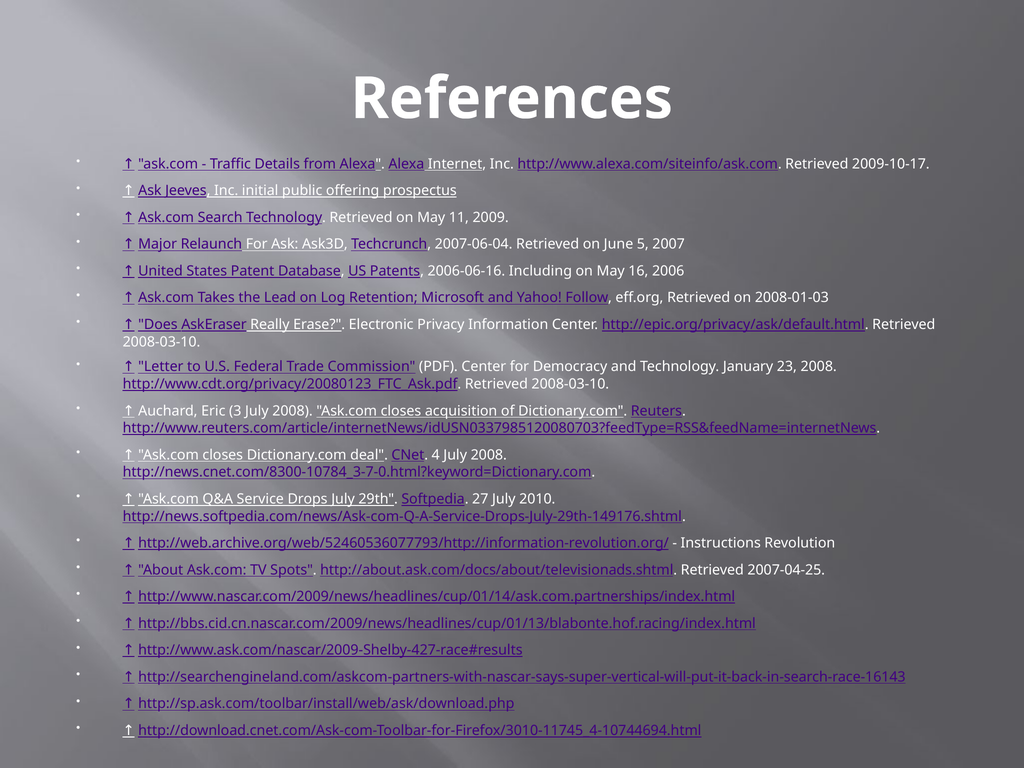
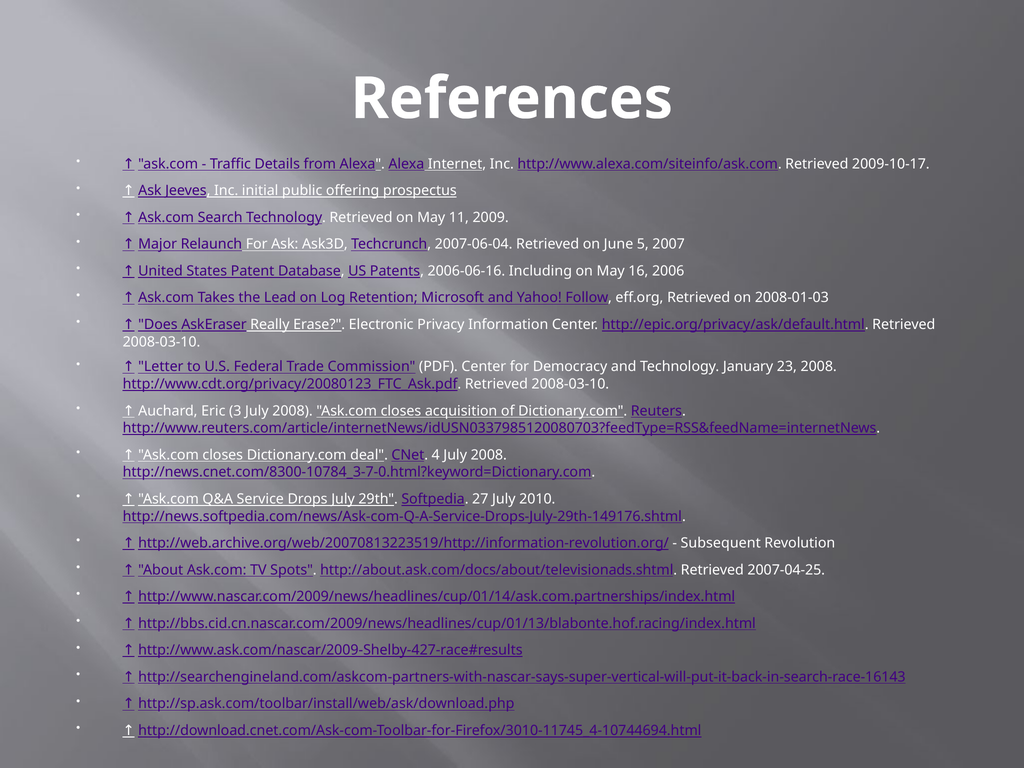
http://web.archive.org/web/52460536077793/http://information-revolution.org/: http://web.archive.org/web/52460536077793/http://information-revolution.org/ -> http://web.archive.org/web/20070813223519/http://information-revolution.org/
Instructions: Instructions -> Subsequent
